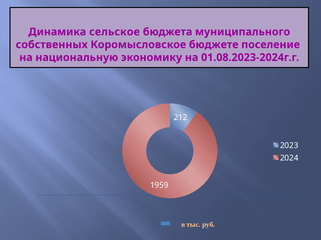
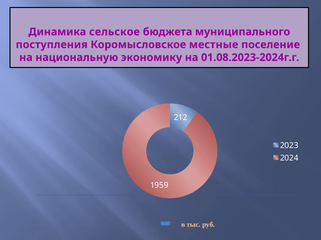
собственных: собственных -> поступления
бюджете: бюджете -> местные
